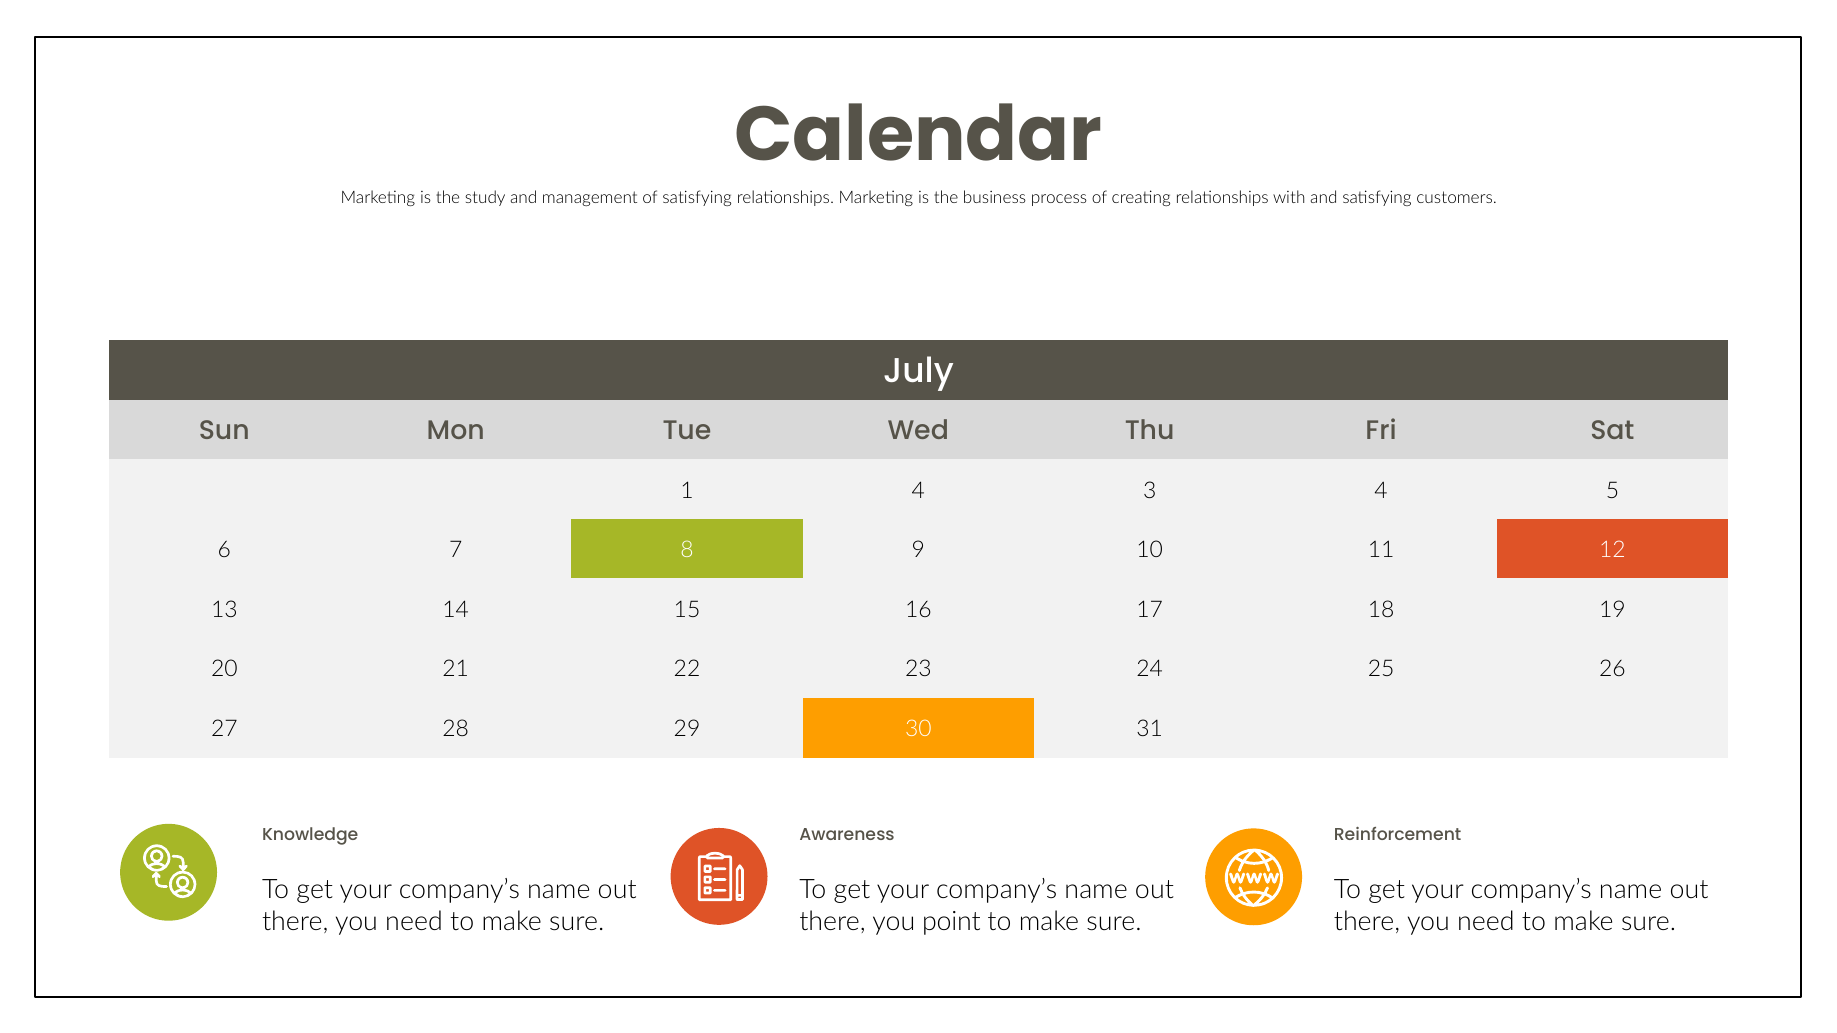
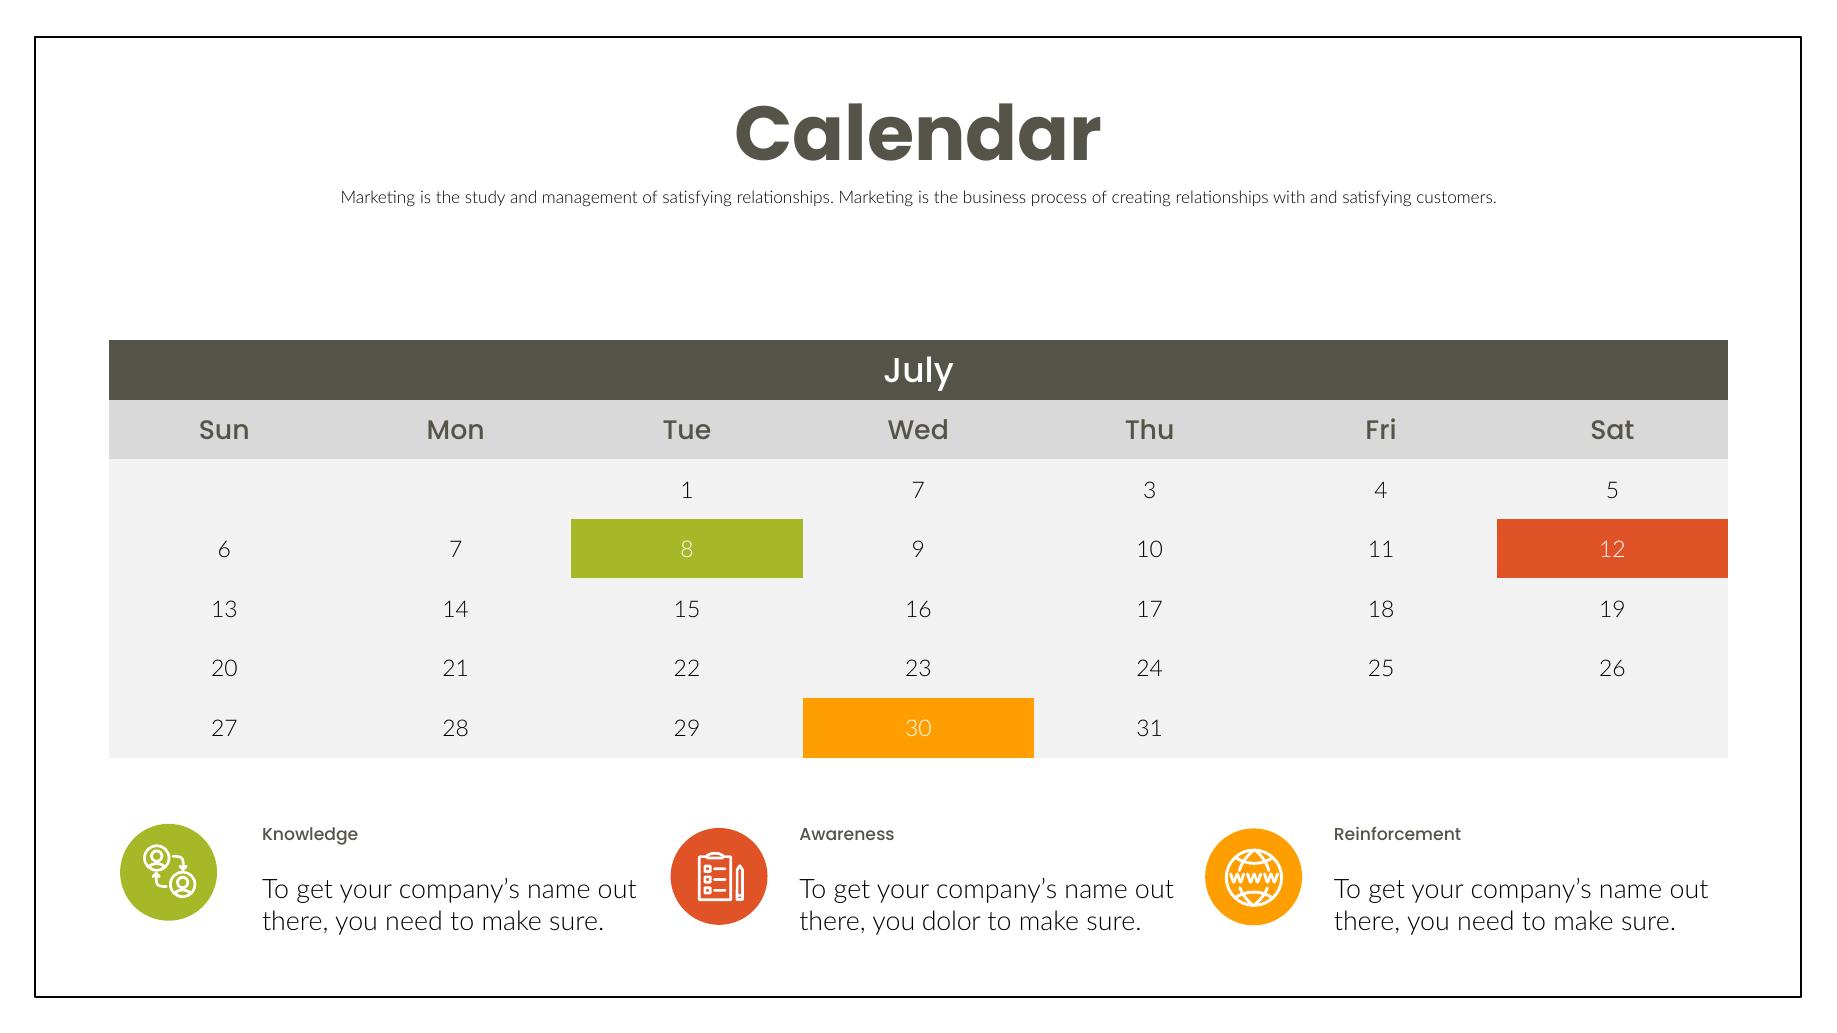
1 4: 4 -> 7
point: point -> dolor
